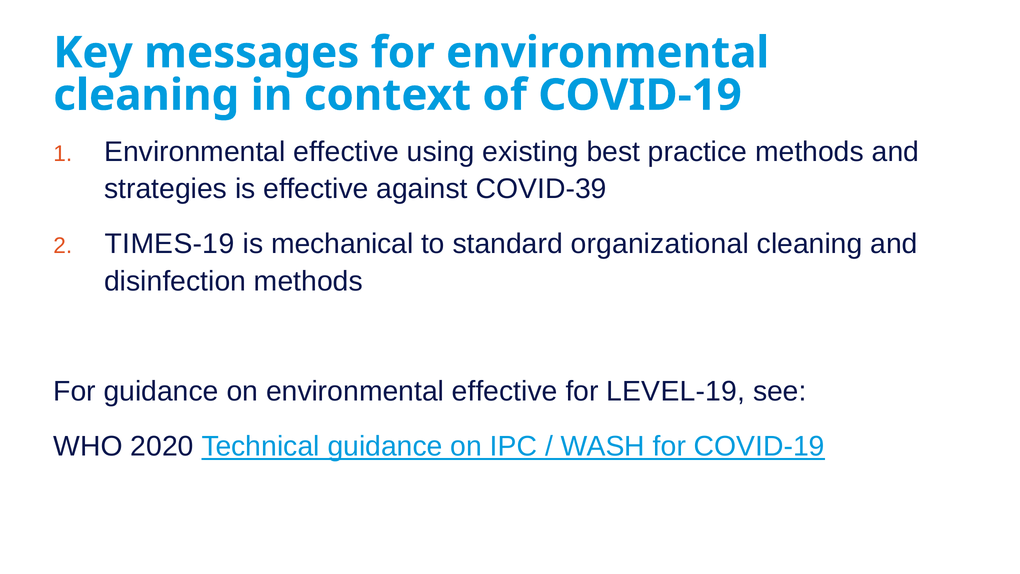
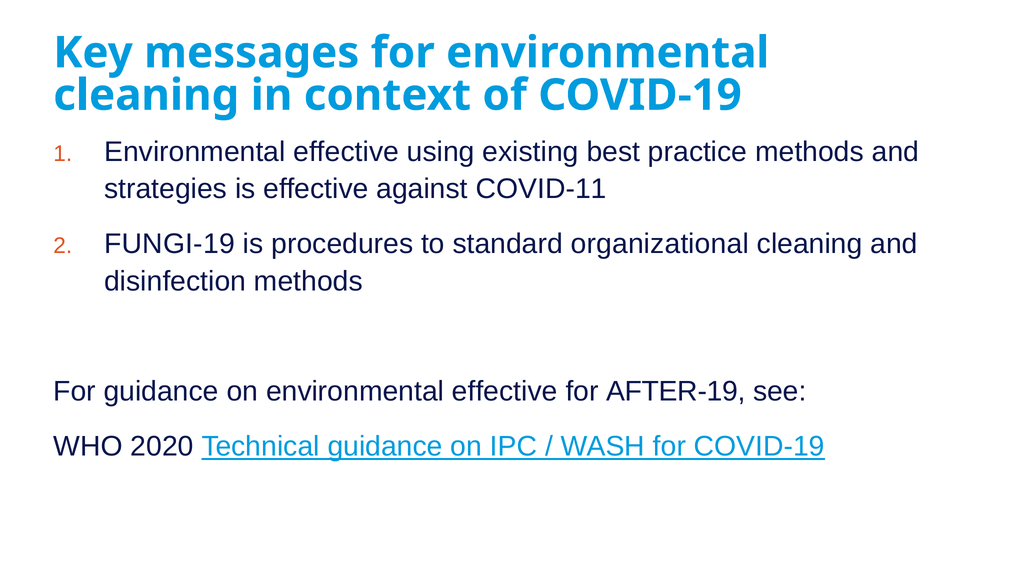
COVID-39: COVID-39 -> COVID-11
TIMES-19: TIMES-19 -> FUNGI-19
mechanical: mechanical -> procedures
LEVEL-19: LEVEL-19 -> AFTER-19
